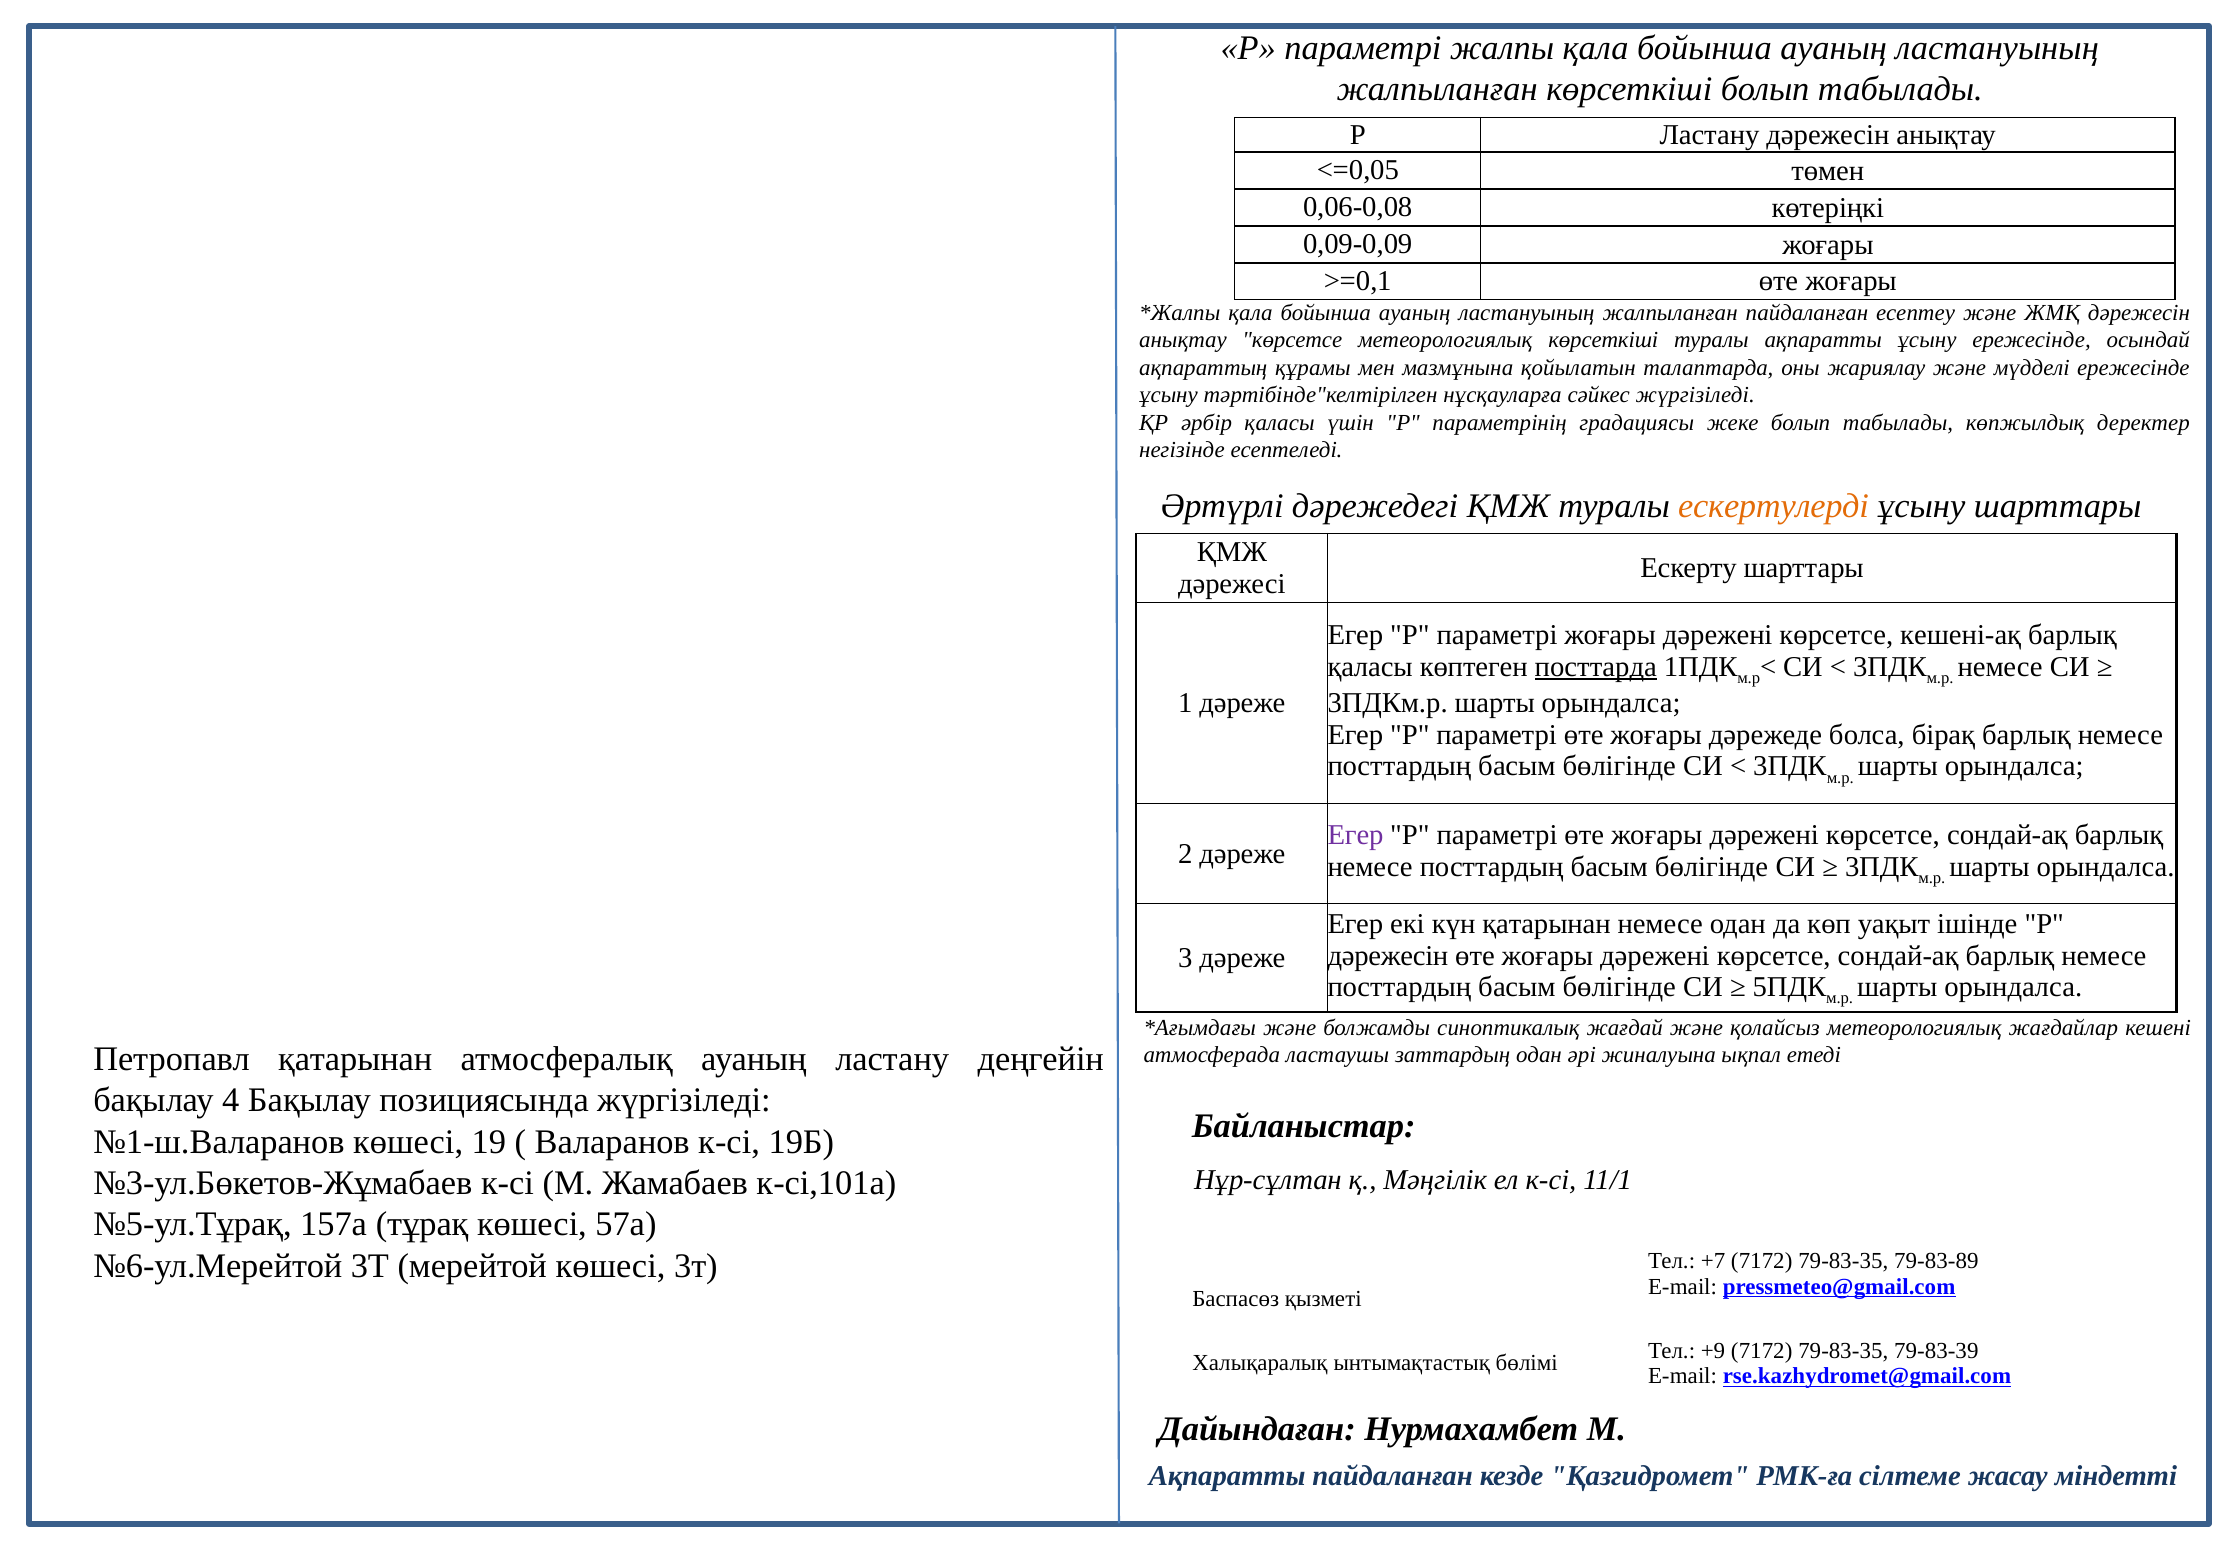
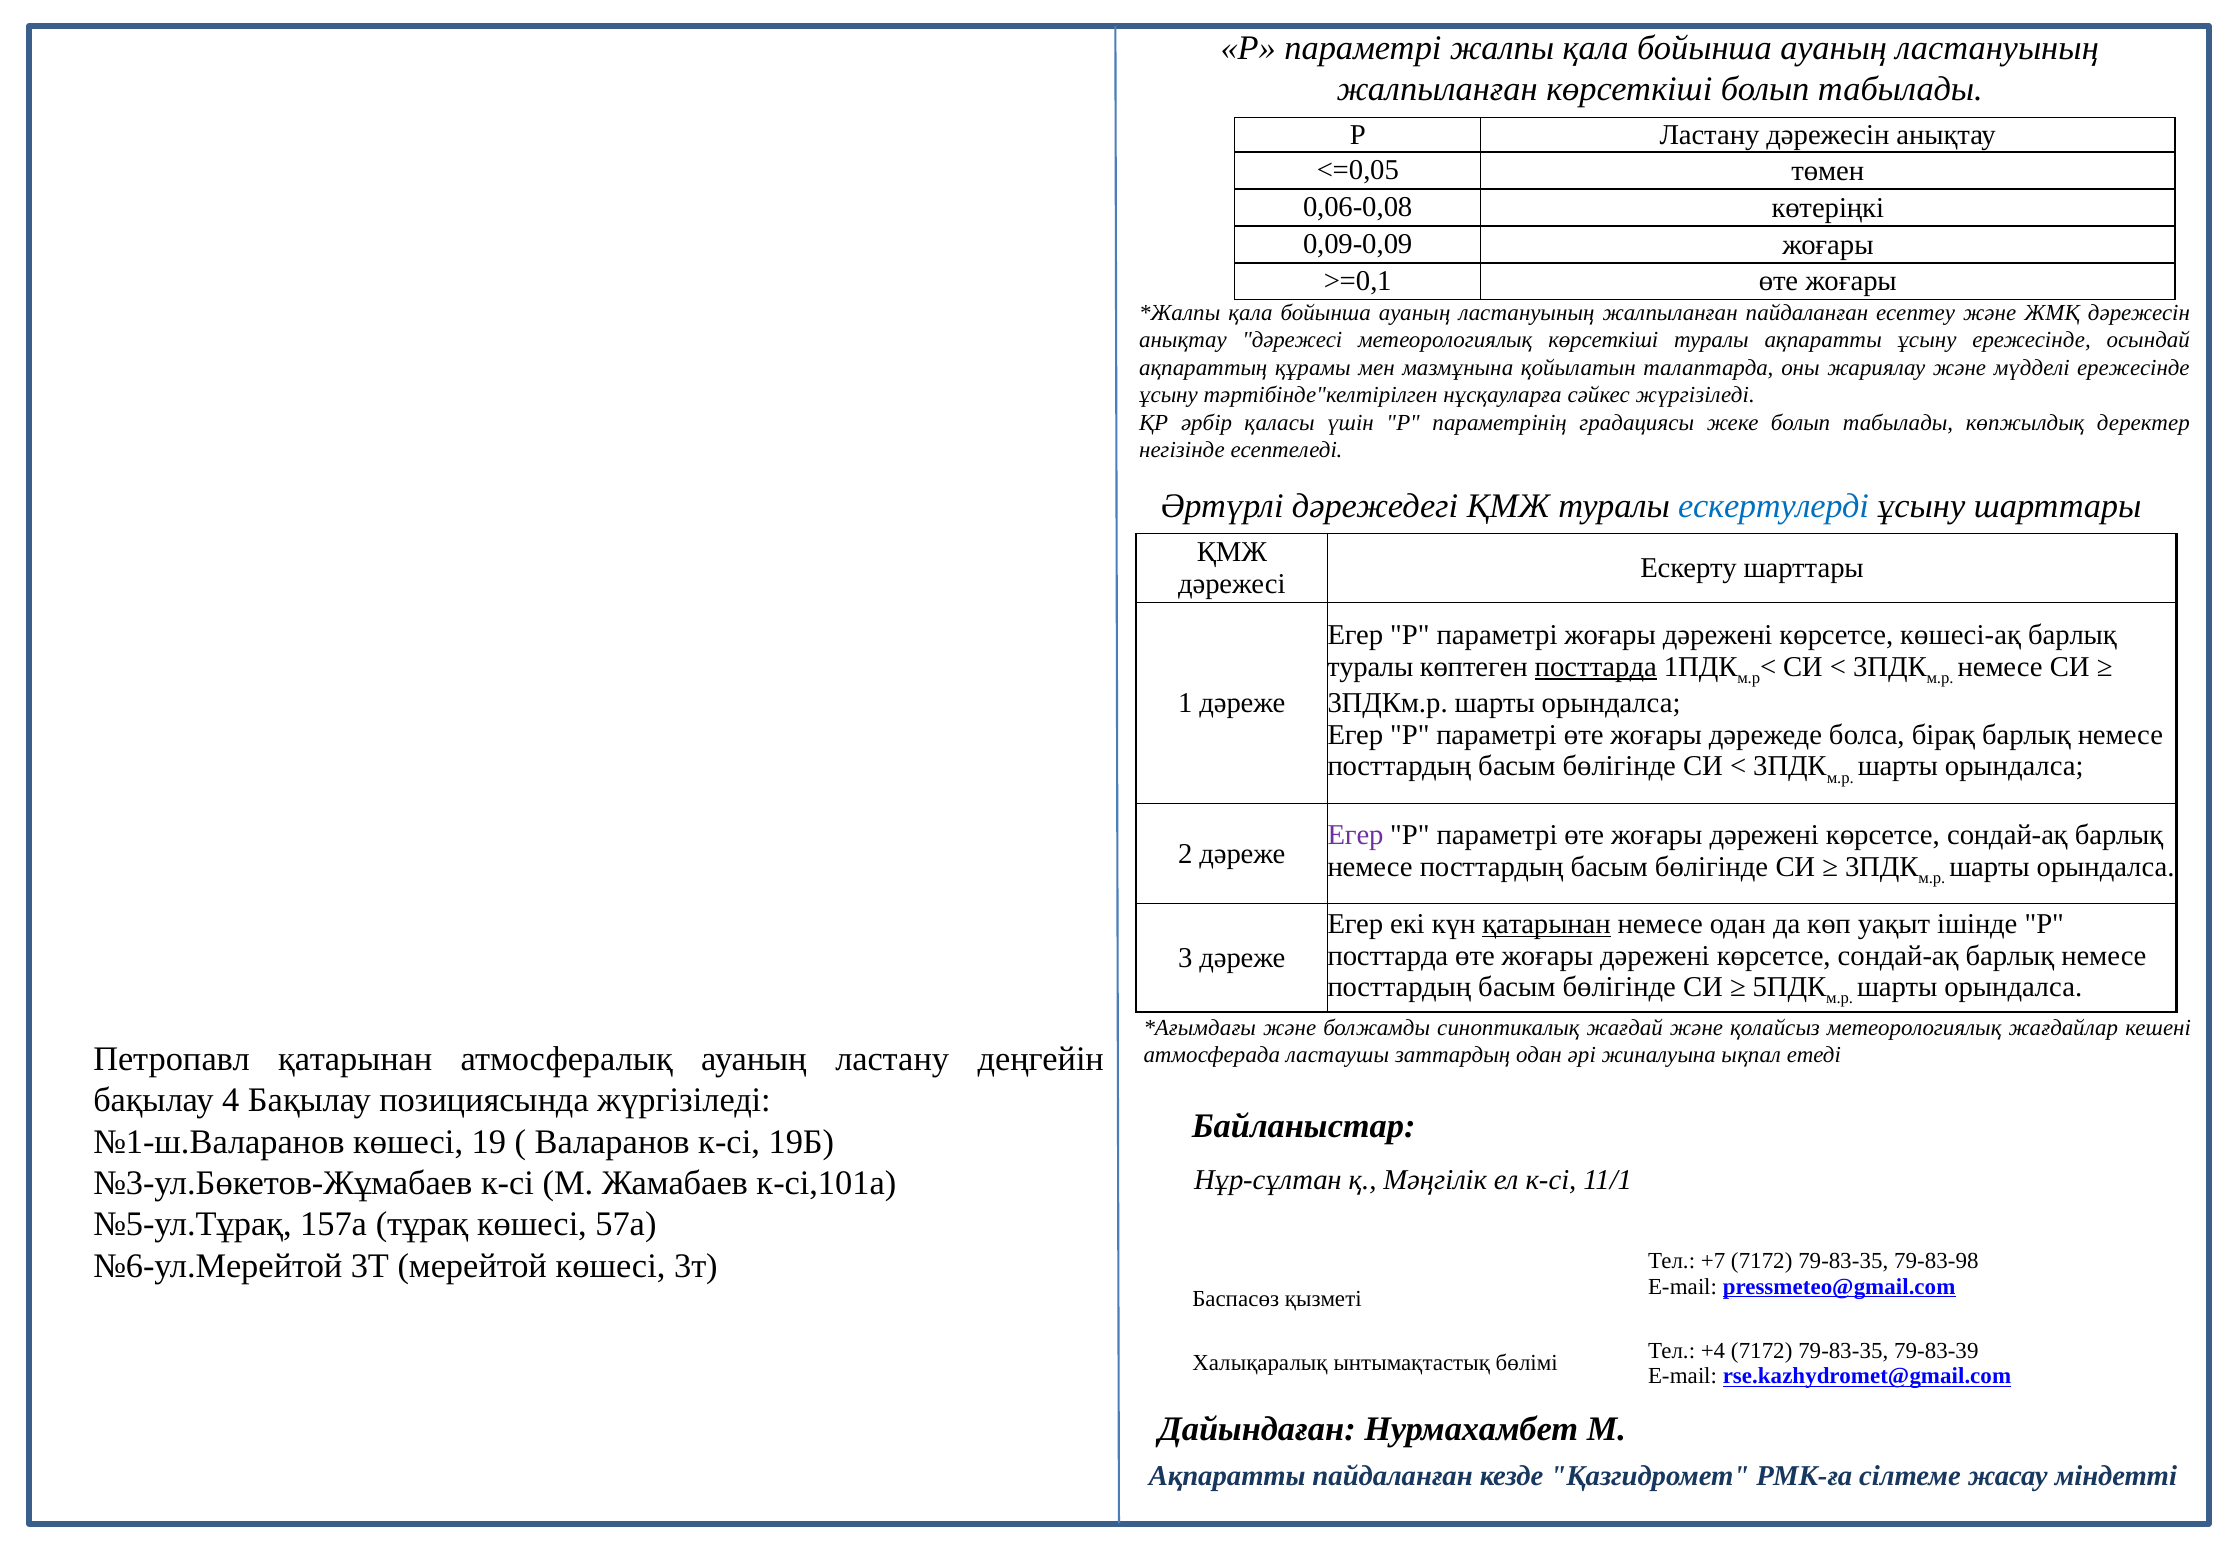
анықтау көрсетсе: көрсетсе -> дәрежесі
ескертулерді colour: orange -> blue
кешені-ақ: кешені-ақ -> көшесі-ақ
қаласы at (1370, 667): қаласы -> туралы
қатарынан at (1547, 924) underline: none -> present
дәрежесін at (1388, 955): дәрежесін -> посттарда
79-83-89: 79-83-89 -> 79-83-98
+9: +9 -> +4
